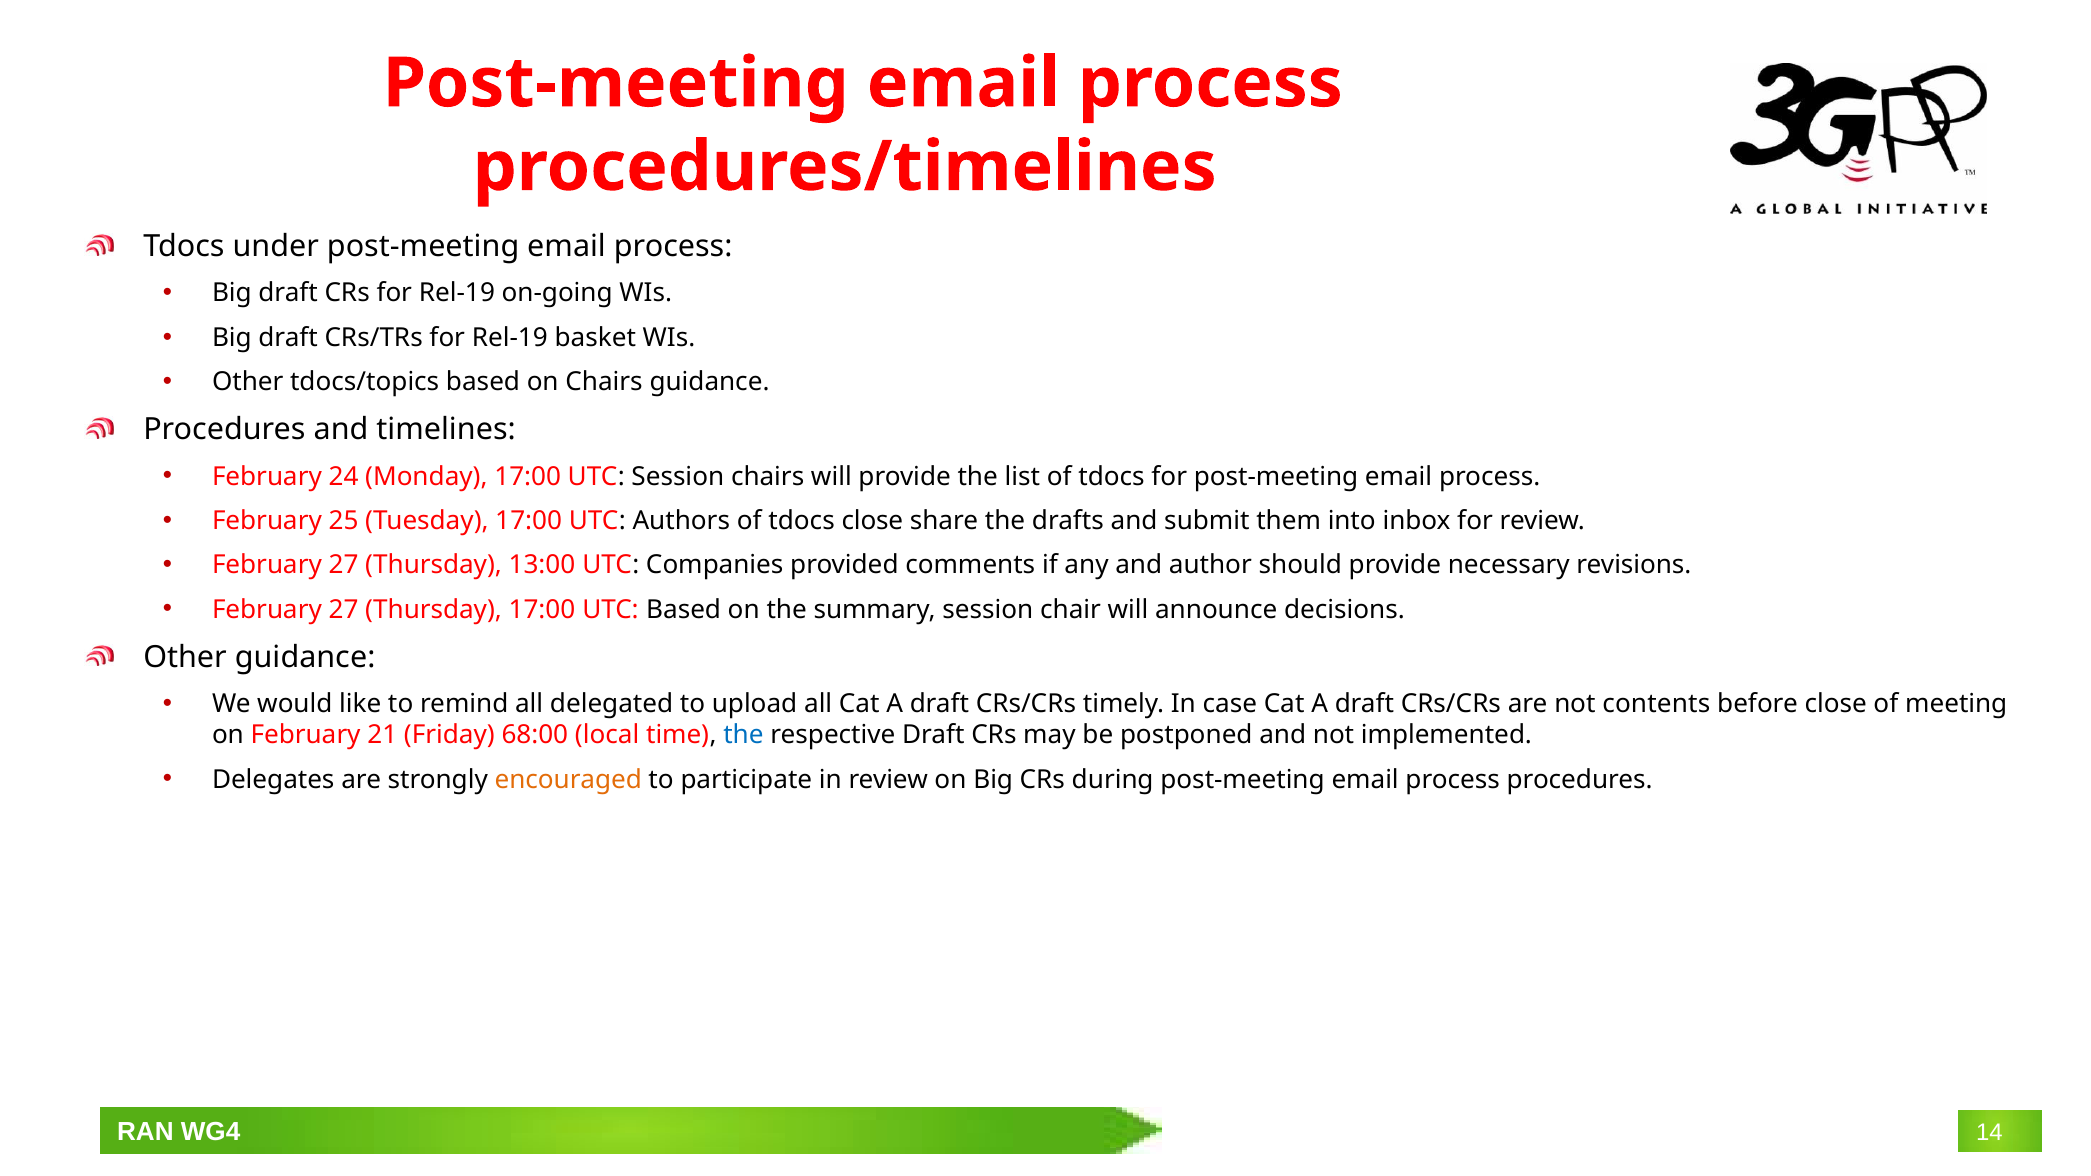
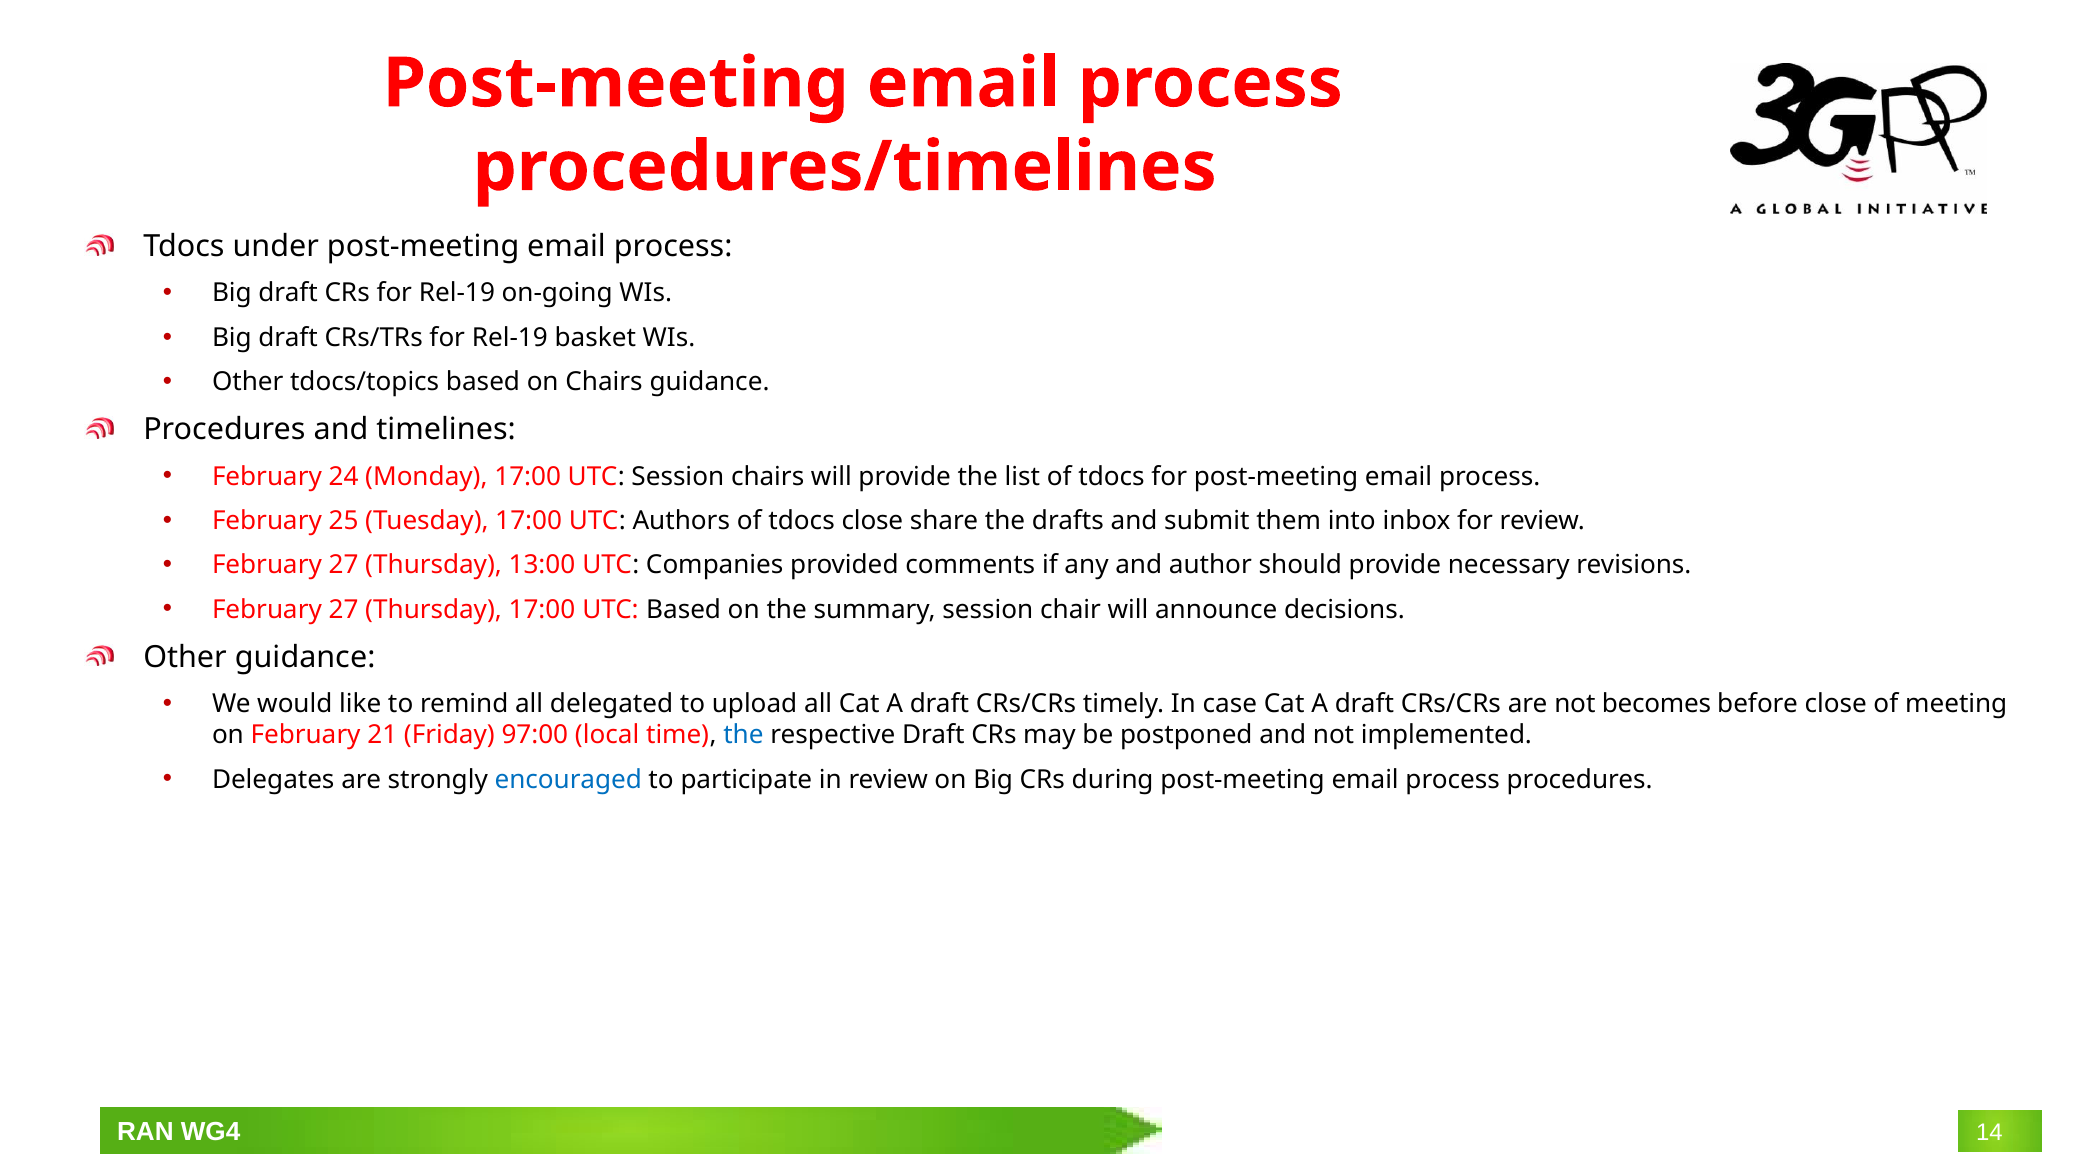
contents: contents -> becomes
68:00: 68:00 -> 97:00
encouraged colour: orange -> blue
